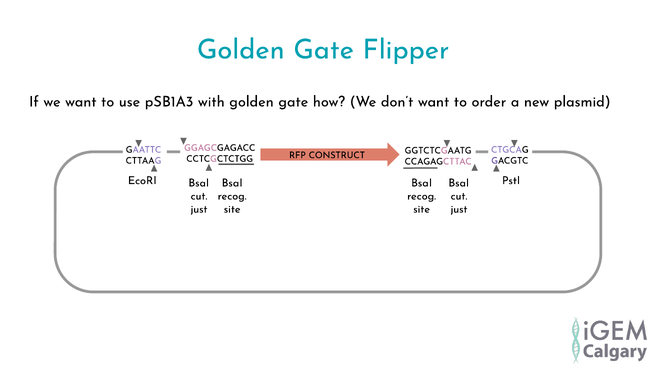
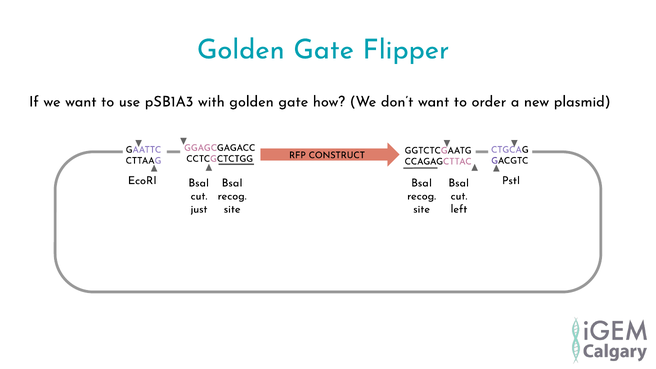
just at (459, 209): just -> left
